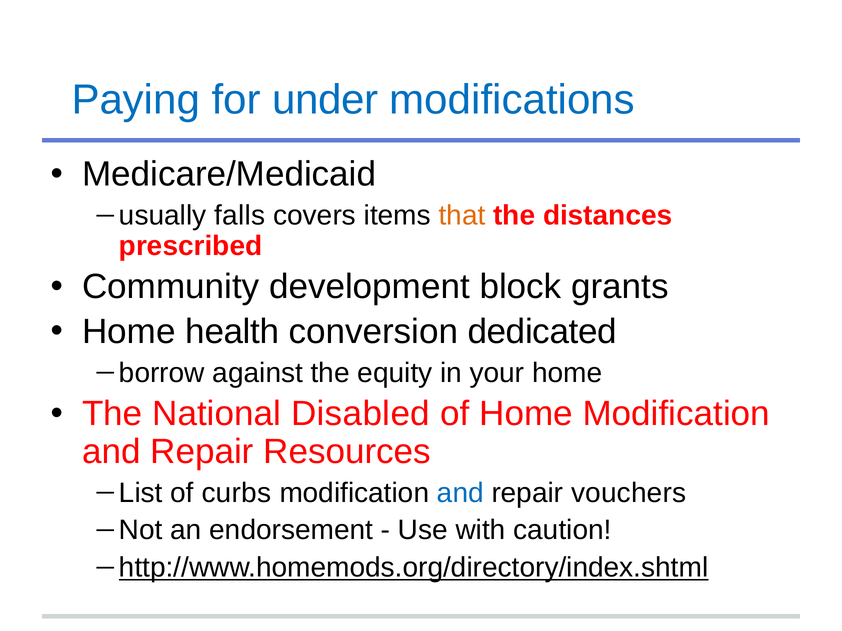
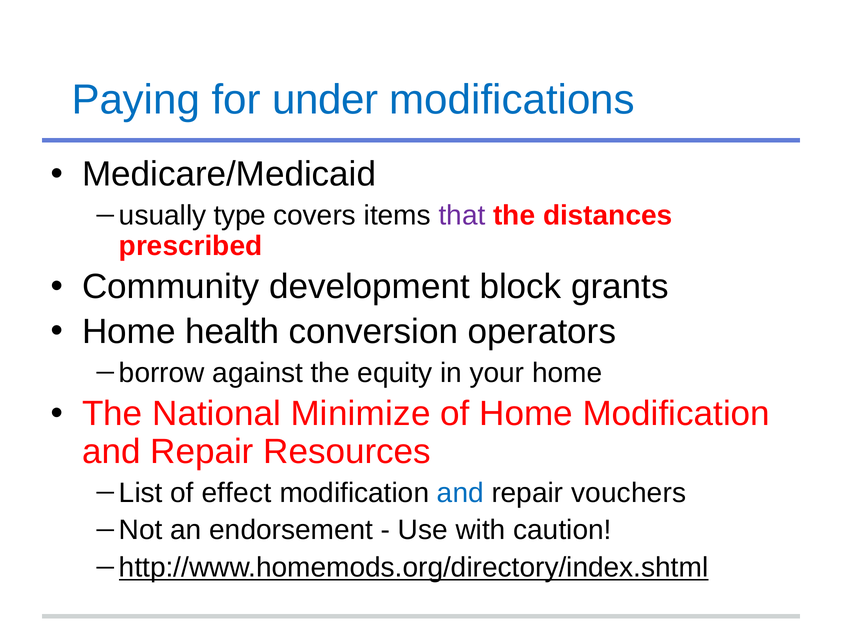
falls: falls -> type
that colour: orange -> purple
dedicated: dedicated -> operators
Disabled: Disabled -> Minimize
curbs: curbs -> effect
